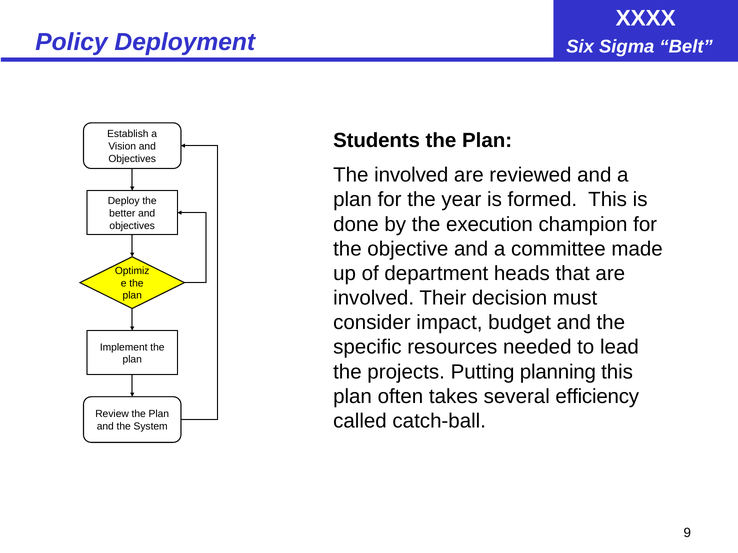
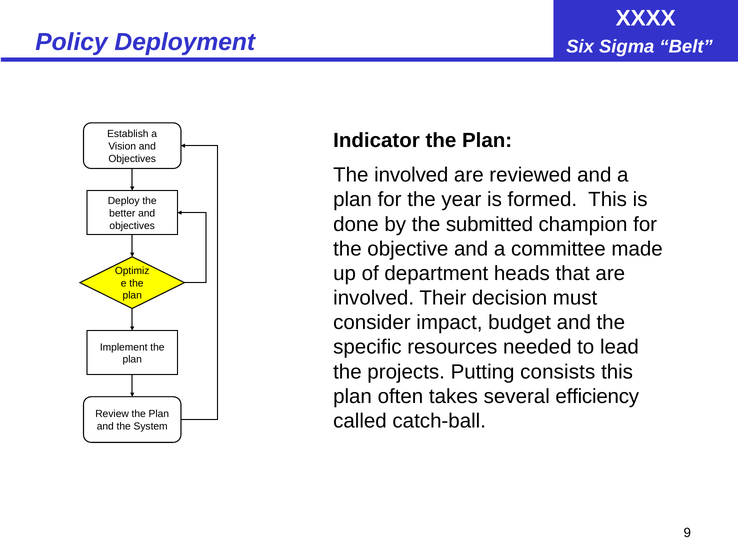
Students: Students -> Indicator
execution: execution -> submitted
planning: planning -> consists
